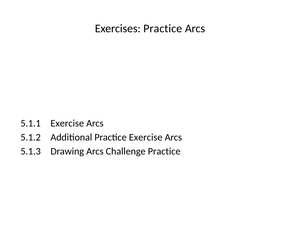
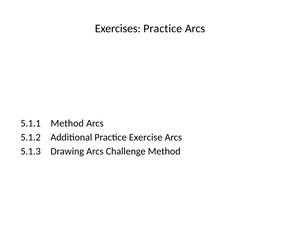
5.1.1 Exercise: Exercise -> Method
Challenge Practice: Practice -> Method
